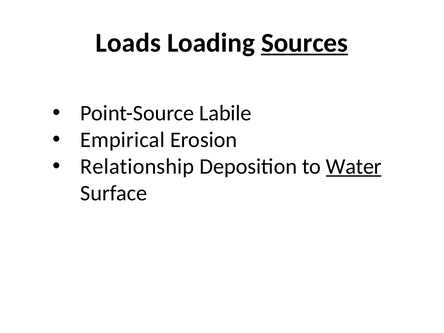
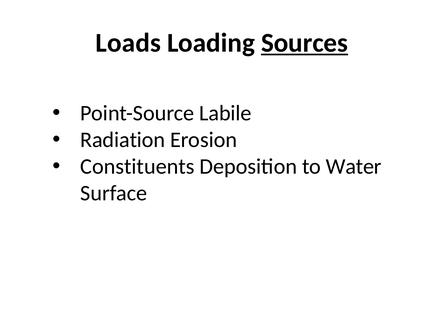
Empirical: Empirical -> Radiation
Relationship: Relationship -> Constituents
Water underline: present -> none
